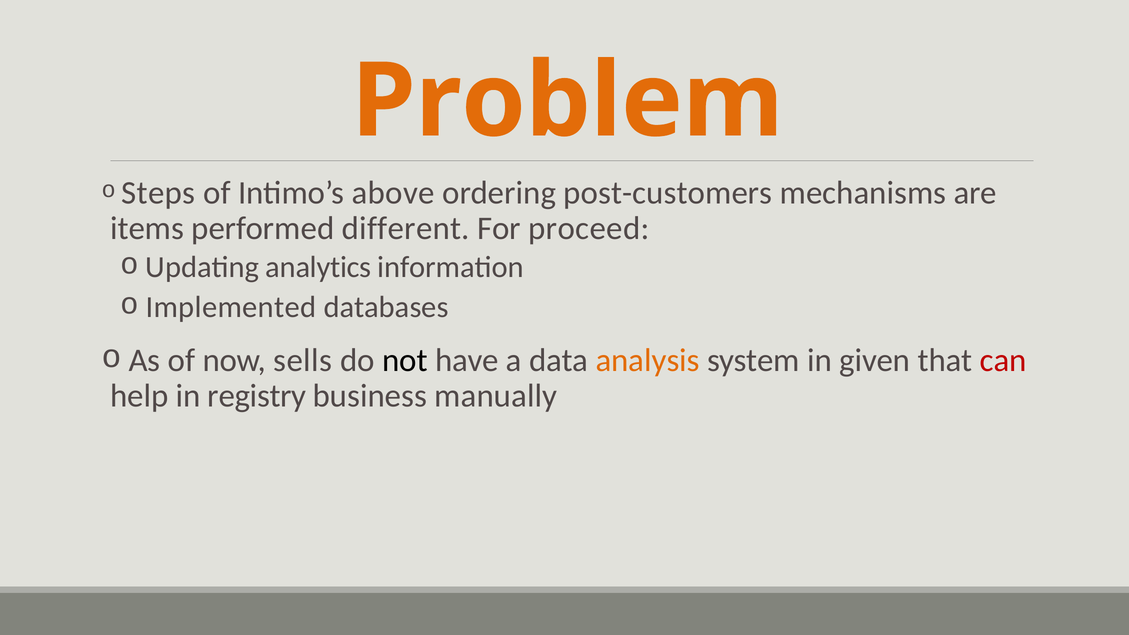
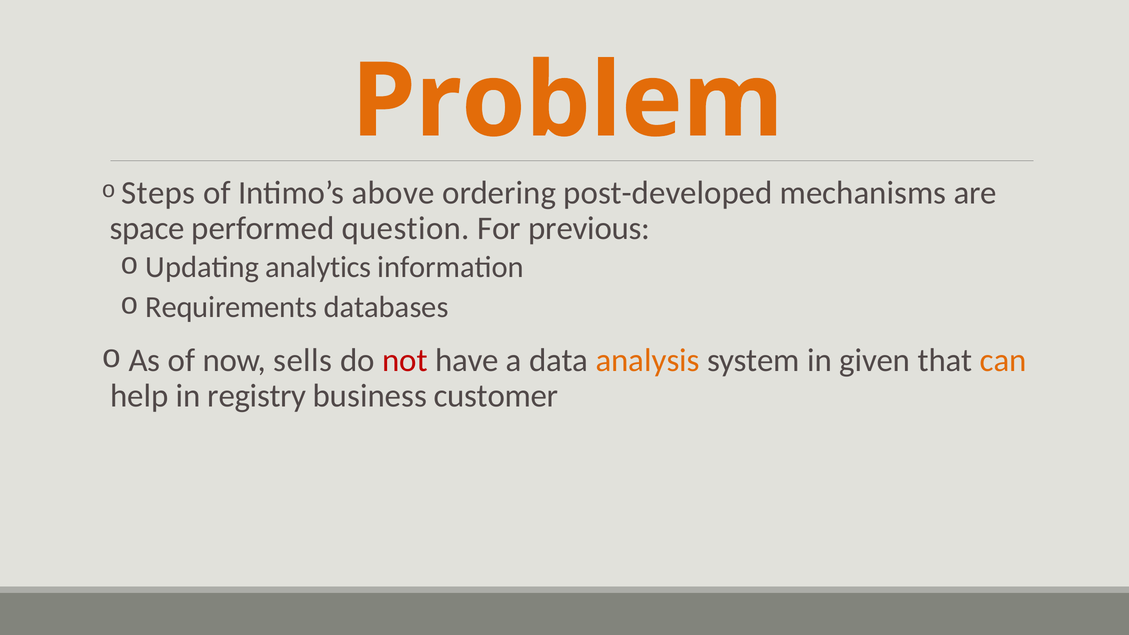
post-customers: post-customers -> post-developed
items: items -> space
different: different -> question
proceed: proceed -> previous
Implemented: Implemented -> Requirements
not colour: black -> red
can colour: red -> orange
manually: manually -> customer
